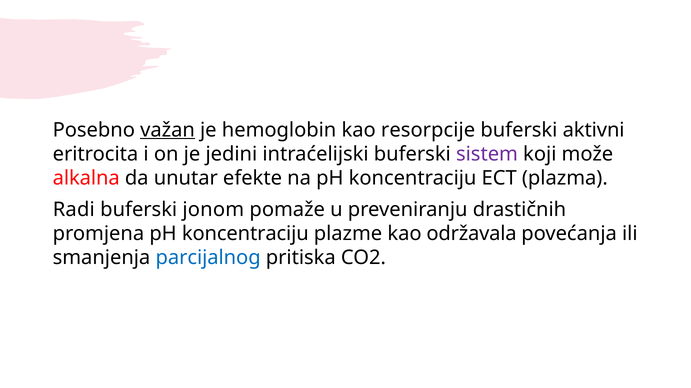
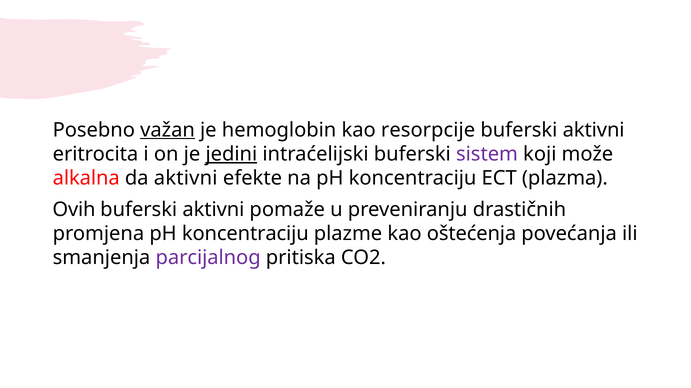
jedini underline: none -> present
da unutar: unutar -> aktivni
Radi: Radi -> Ovih
jonom at (213, 210): jonom -> aktivni
održavala: održavala -> oštećenja
parcijalnog colour: blue -> purple
